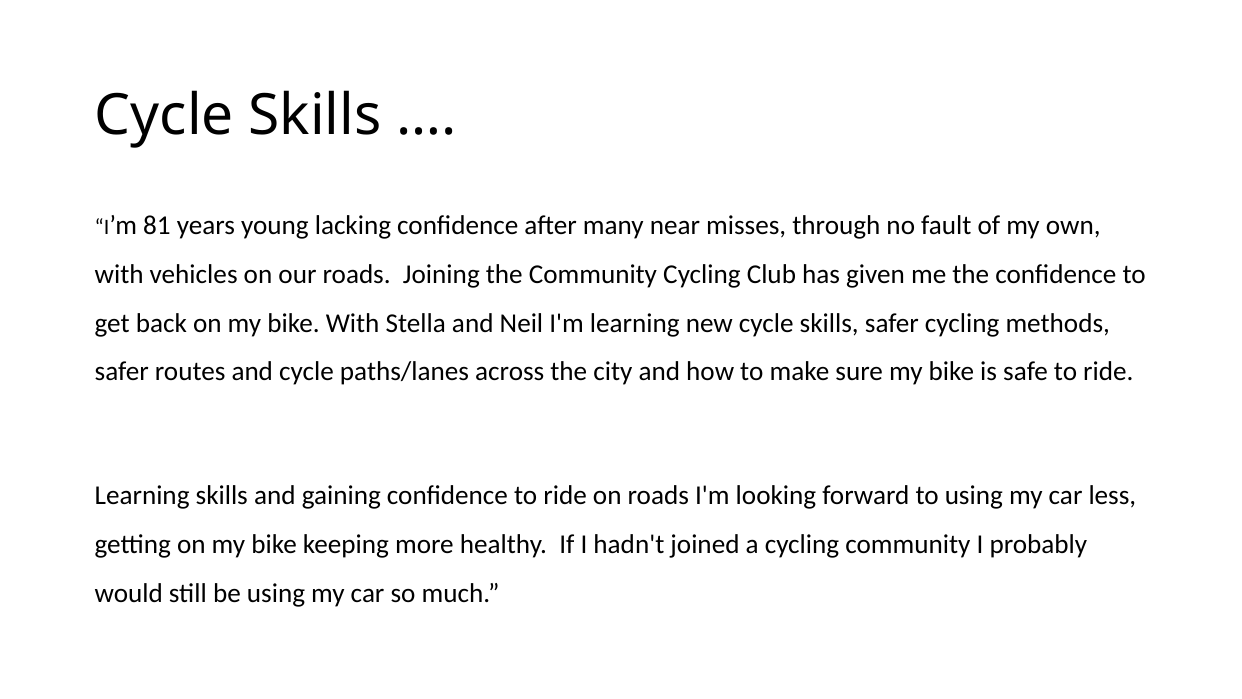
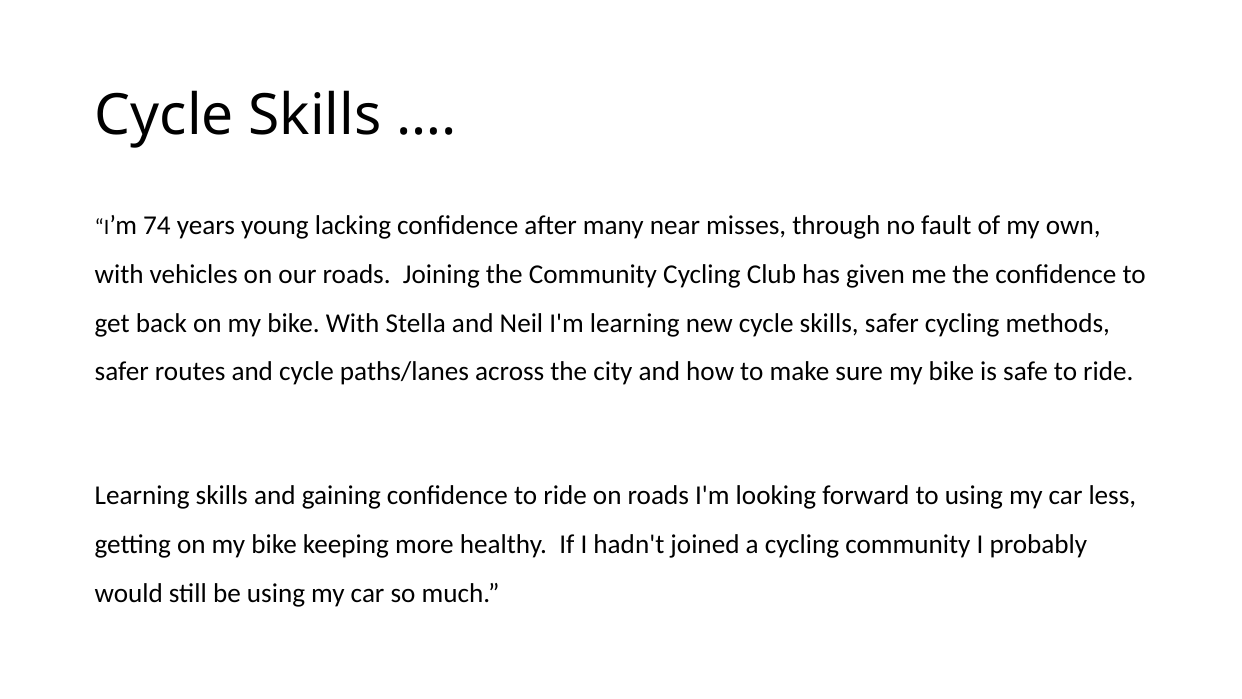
81: 81 -> 74
